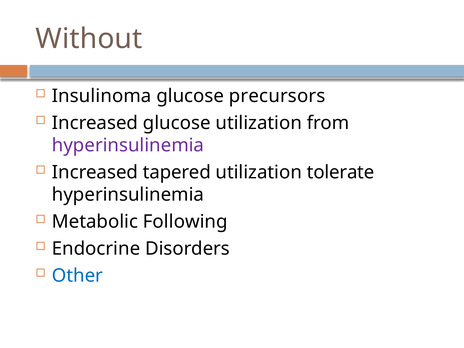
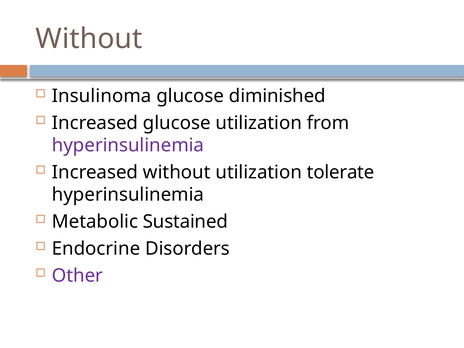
precursors: precursors -> diminished
Increased tapered: tapered -> without
Following: Following -> Sustained
Other colour: blue -> purple
